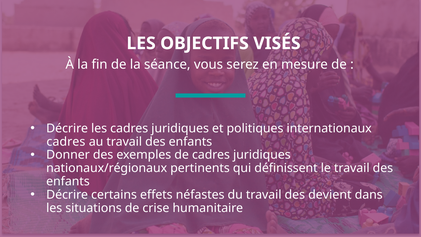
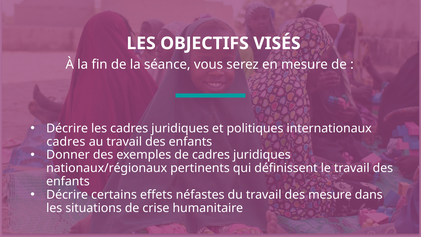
des devient: devient -> mesure
